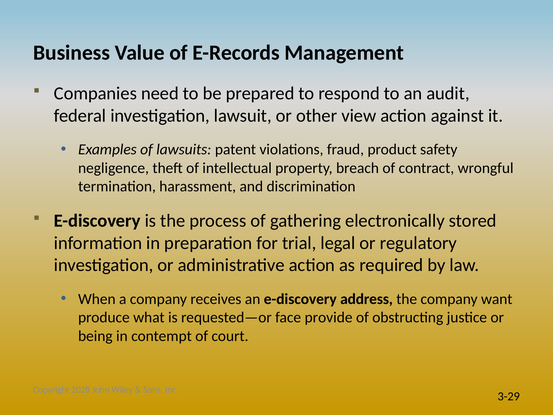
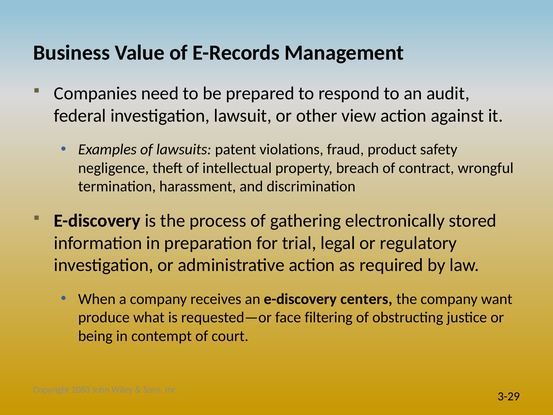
address: address -> centers
provide: provide -> filtering
2028: 2028 -> 2083
